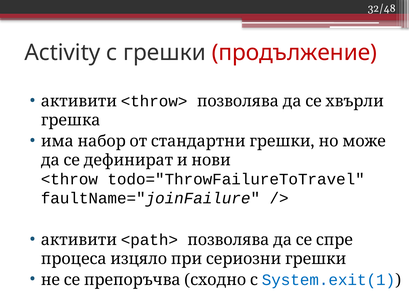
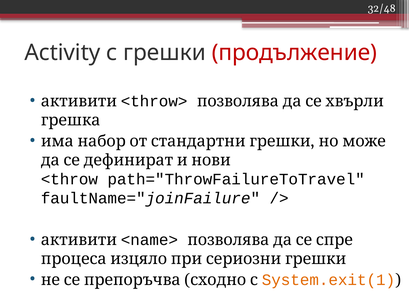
todo="ThrowFailureToTravel: todo="ThrowFailureToTravel -> path="ThrowFailureToTravel
<path>: <path> -> <name>
System.exit(1 colour: blue -> orange
